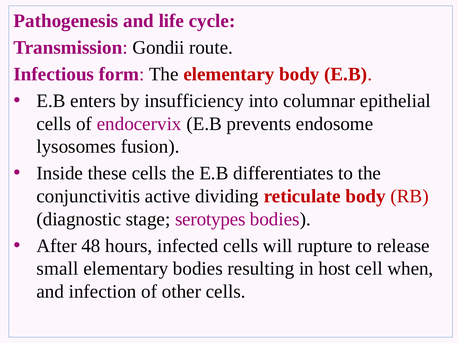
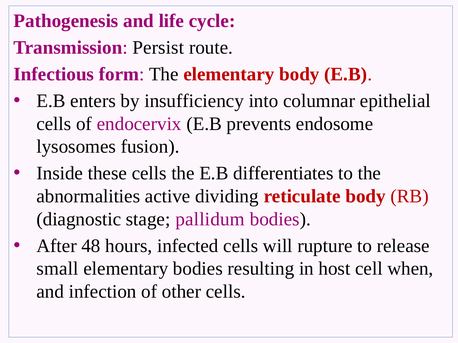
Gondii: Gondii -> Persist
conjunctivitis: conjunctivitis -> abnormalities
serotypes: serotypes -> pallidum
